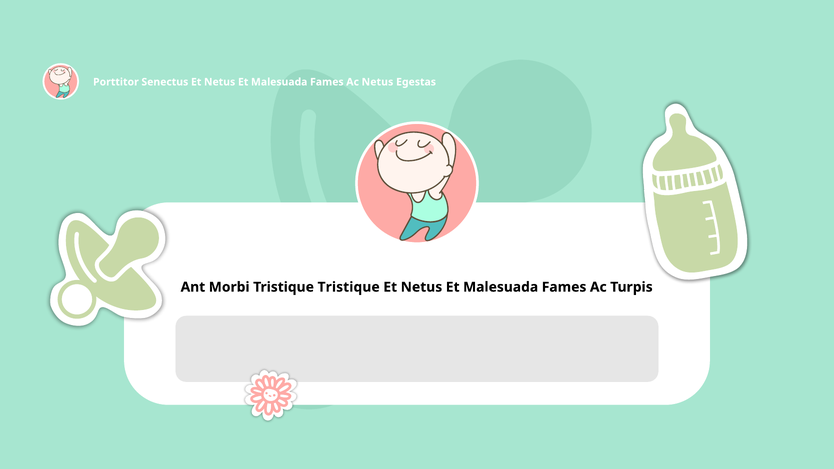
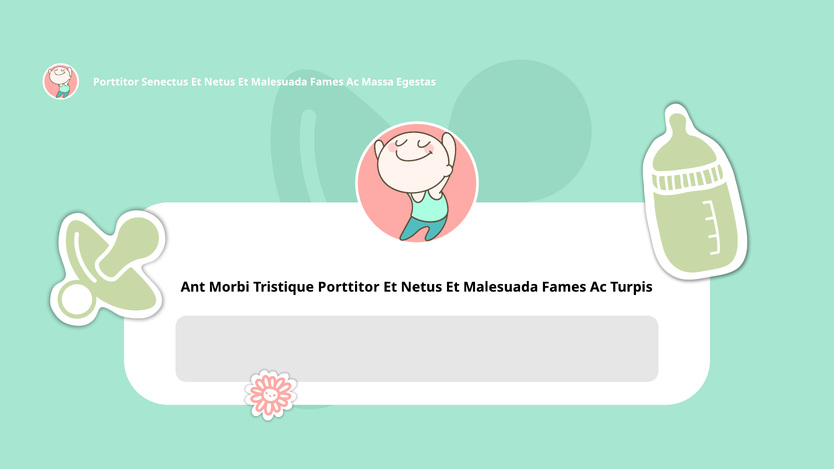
Ac Netus: Netus -> Massa
Tristique Tristique: Tristique -> Porttitor
